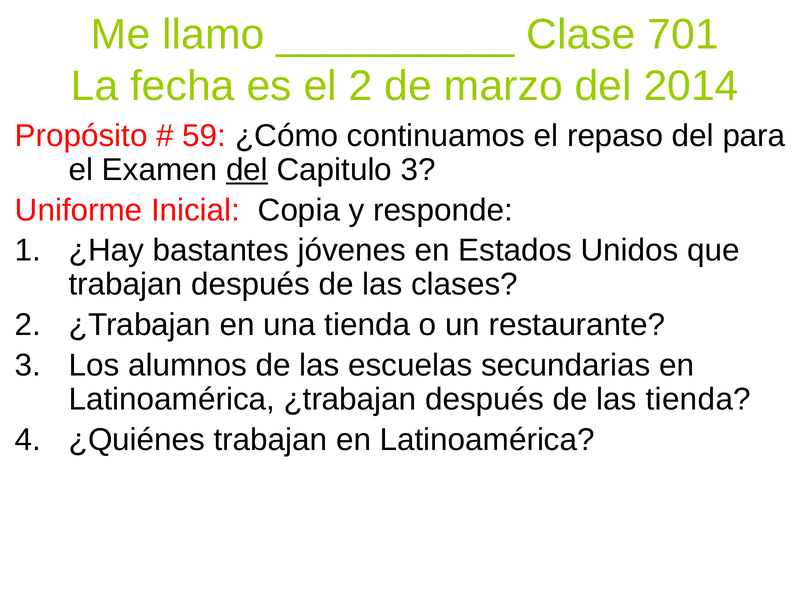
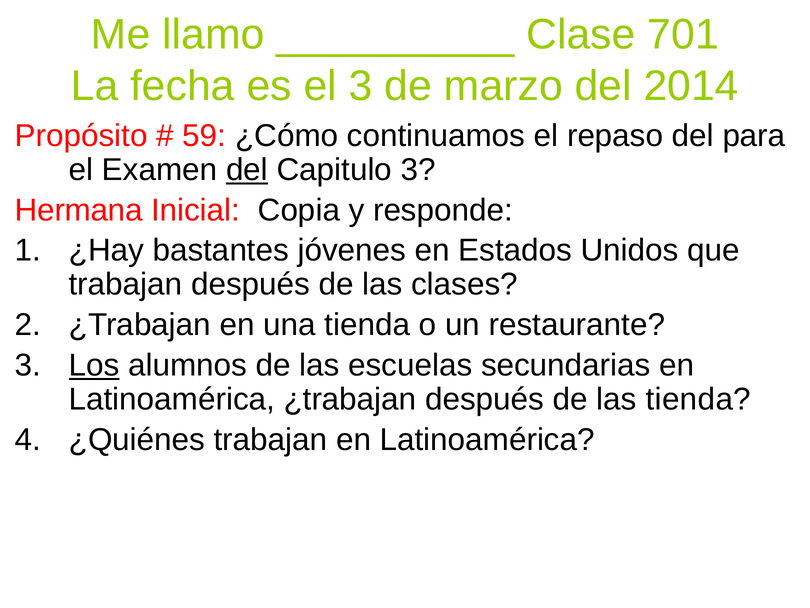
el 2: 2 -> 3
Uniforme: Uniforme -> Hermana
Los underline: none -> present
